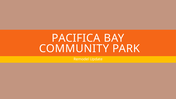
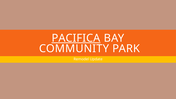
PACIFICA underline: none -> present
